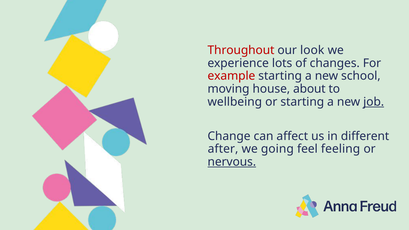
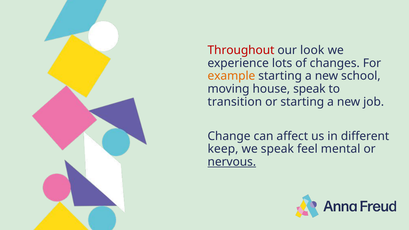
example colour: red -> orange
house about: about -> speak
wellbeing: wellbeing -> transition
job underline: present -> none
after: after -> keep
we going: going -> speak
feeling: feeling -> mental
